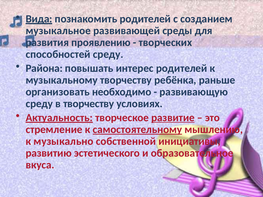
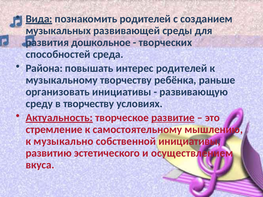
музыкальное: музыкальное -> музыкальных
проявлению: проявлению -> дошкольное
способностей среду: среду -> среда
организовать необходимо: необходимо -> инициативы
самостоятельному underline: present -> none
образовательное: образовательное -> осуществлением
